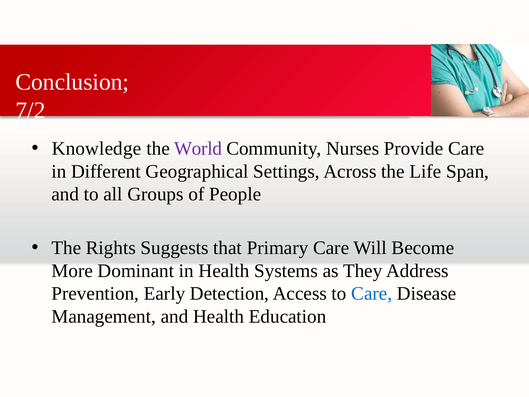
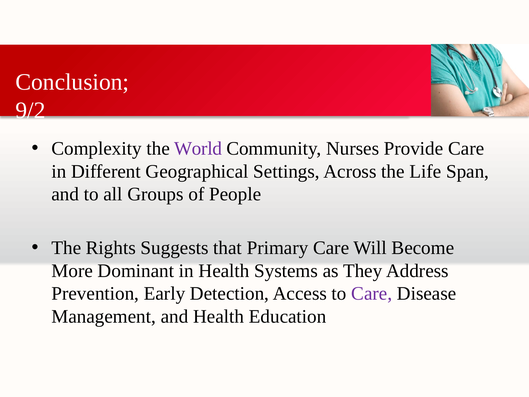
7/2: 7/2 -> 9/2
Knowledge: Knowledge -> Complexity
Care at (372, 293) colour: blue -> purple
